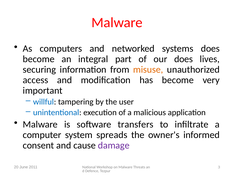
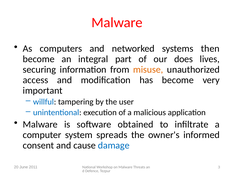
systems does: does -> then
transfers: transfers -> obtained
damage colour: purple -> blue
